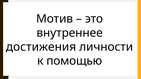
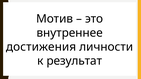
помощью: помощью -> результат
